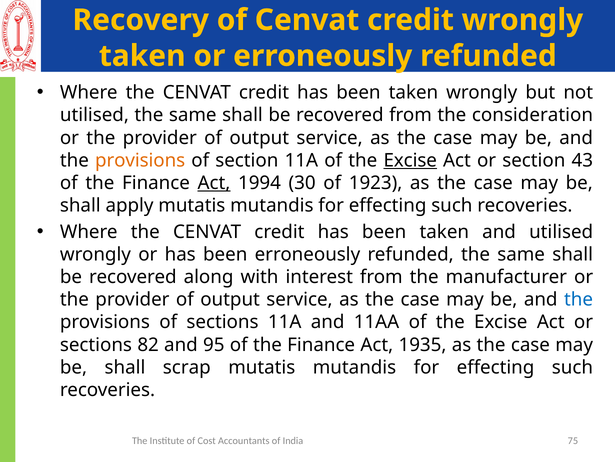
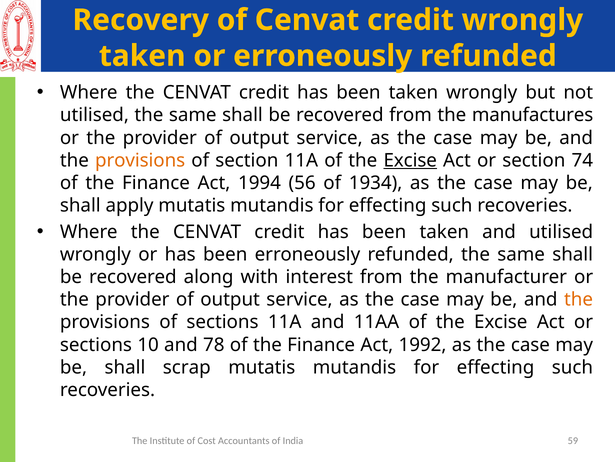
consideration: consideration -> manufactures
43: 43 -> 74
Act at (214, 183) underline: present -> none
30: 30 -> 56
1923: 1923 -> 1934
the at (579, 299) colour: blue -> orange
82: 82 -> 10
95: 95 -> 78
1935: 1935 -> 1992
75: 75 -> 59
